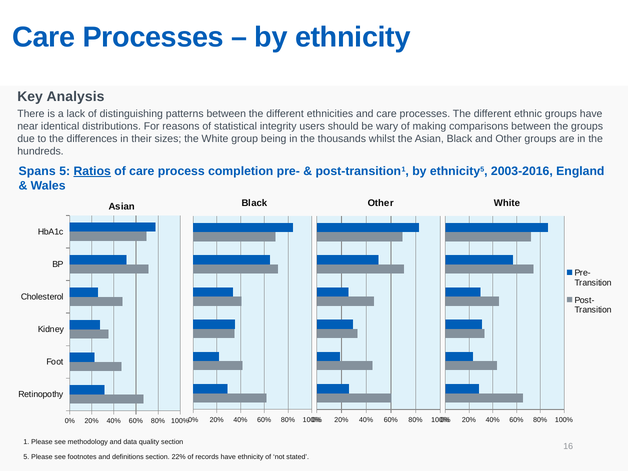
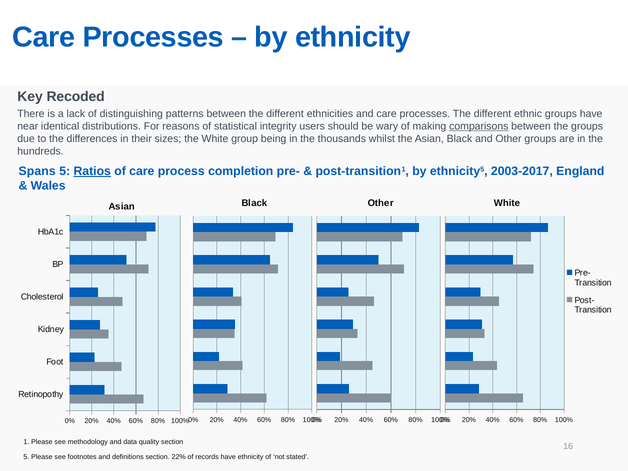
Analysis: Analysis -> Recoded
comparisons underline: none -> present
2003-2016: 2003-2016 -> 2003-2017
